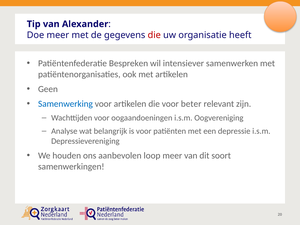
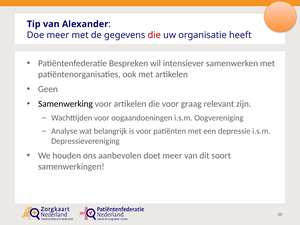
Samenwerking colour: blue -> black
beter: beter -> graag
loop: loop -> doet
